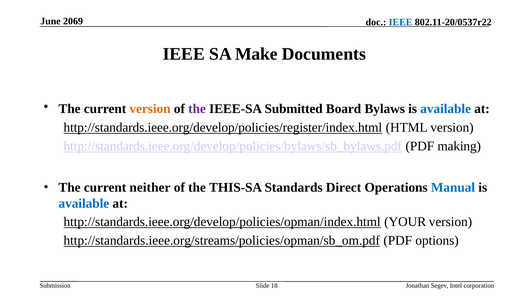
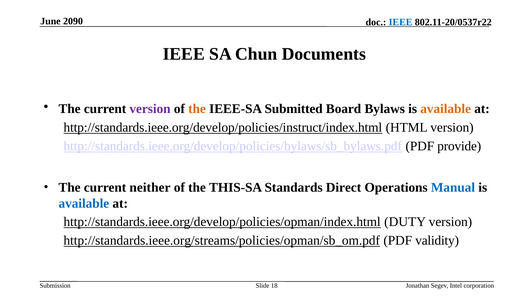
2069: 2069 -> 2090
Make: Make -> Chun
version at (150, 109) colour: orange -> purple
the at (197, 109) colour: purple -> orange
available at (446, 109) colour: blue -> orange
http://standards.ieee.org/develop/policies/register/index.html: http://standards.ieee.org/develop/policies/register/index.html -> http://standards.ieee.org/develop/policies/instruct/index.html
making: making -> provide
YOUR: YOUR -> DUTY
options: options -> validity
